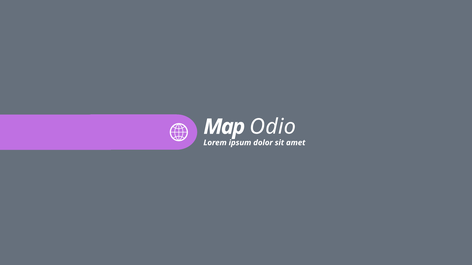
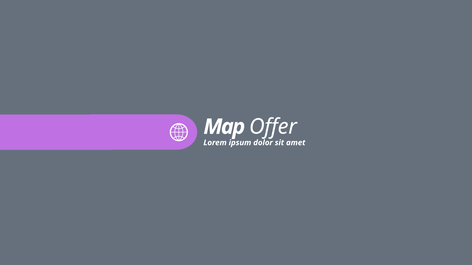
Odio: Odio -> Offer
